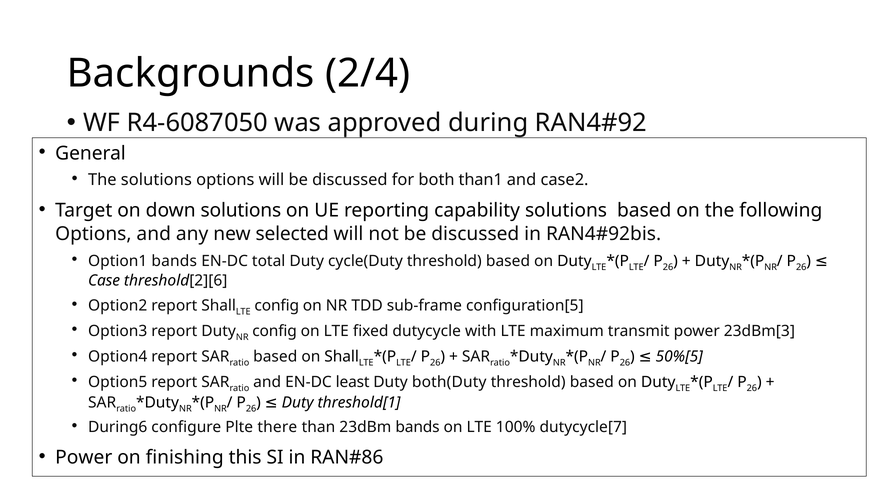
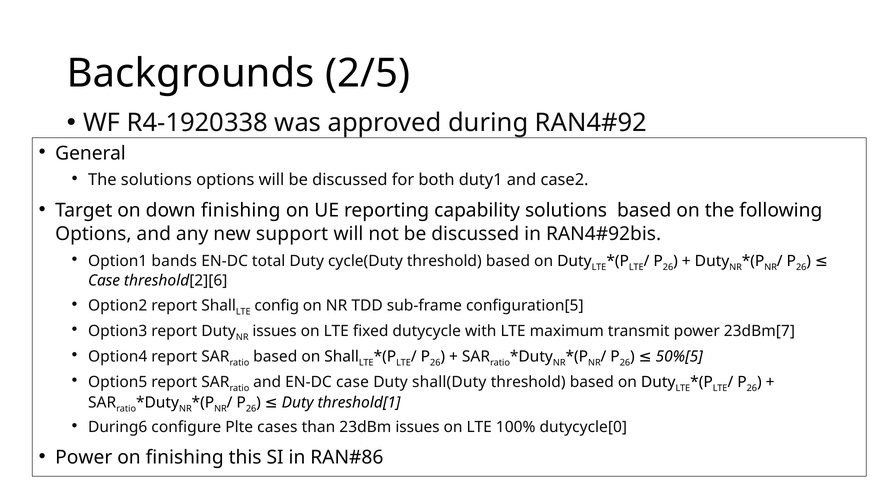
2/4: 2/4 -> 2/5
R4-6087050: R4-6087050 -> R4-1920338
than1: than1 -> duty1
down solutions: solutions -> finishing
selected: selected -> support
NR config: config -> issues
23dBm[3: 23dBm[3 -> 23dBm[7
EN-DC least: least -> case
both(Duty: both(Duty -> shall(Duty
there: there -> cases
23dBm bands: bands -> issues
dutycycle[7: dutycycle[7 -> dutycycle[0
